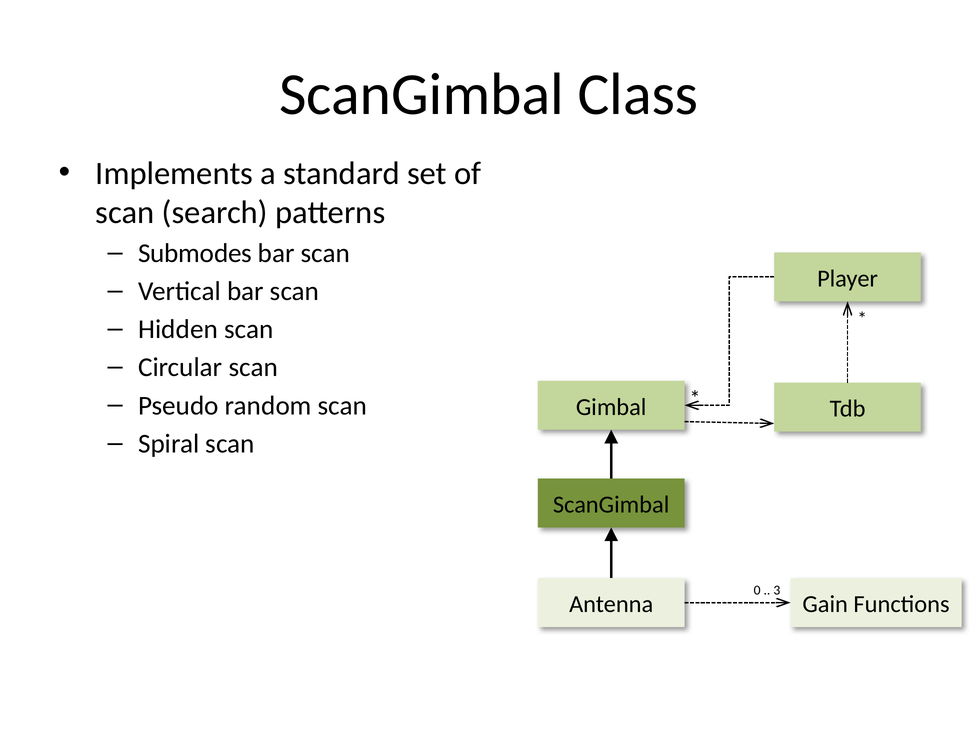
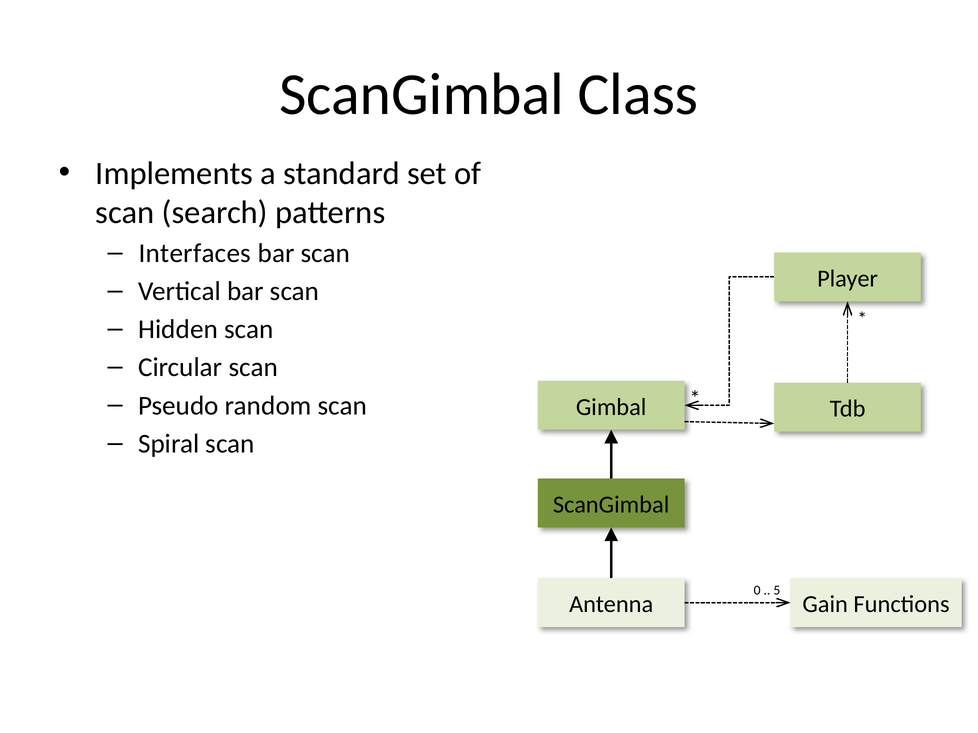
Submodes: Submodes -> Interfaces
3: 3 -> 5
